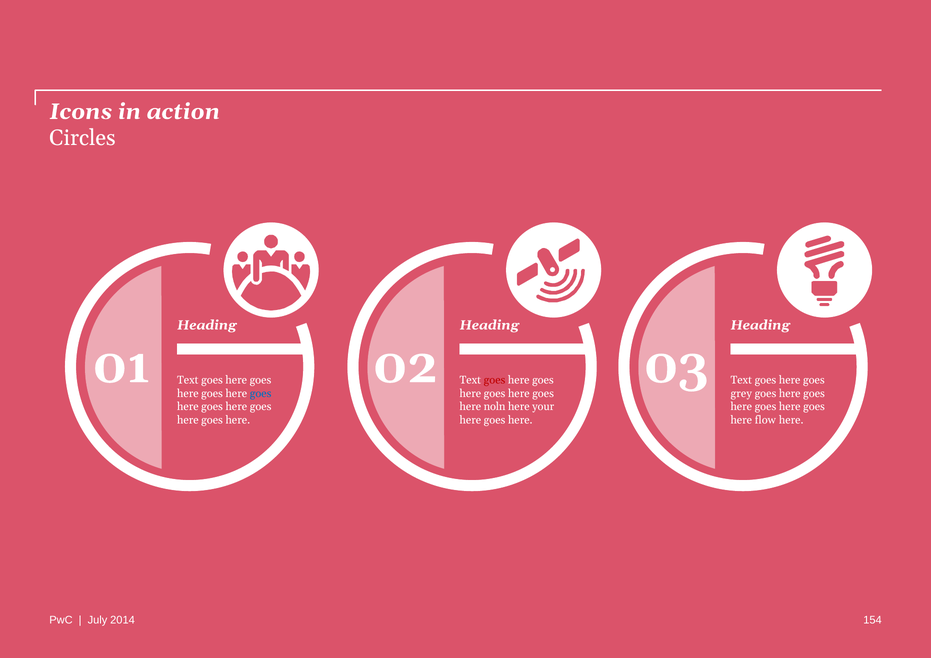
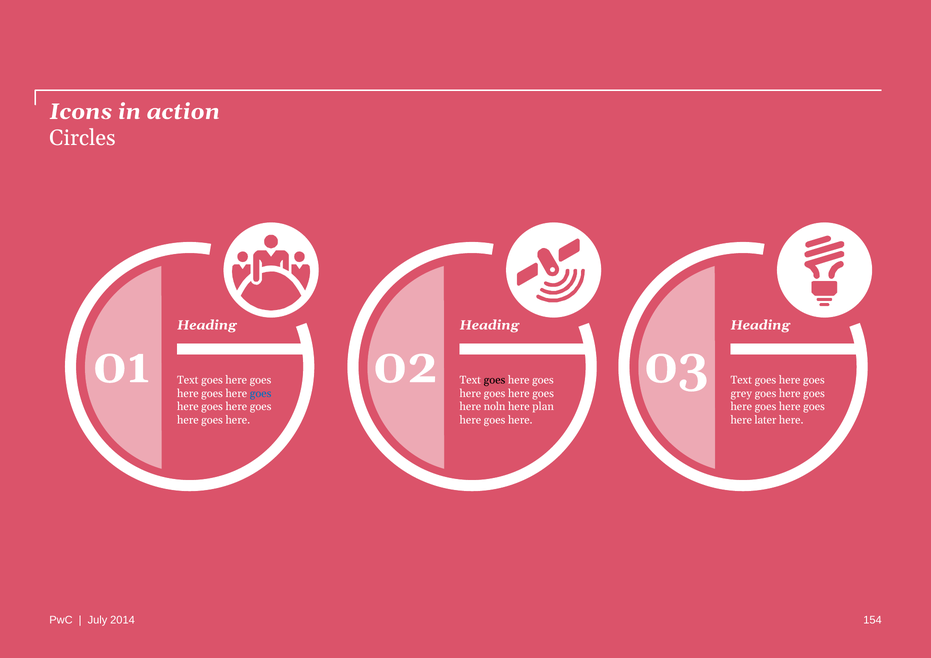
goes at (495, 380) colour: red -> black
your: your -> plan
flow: flow -> later
